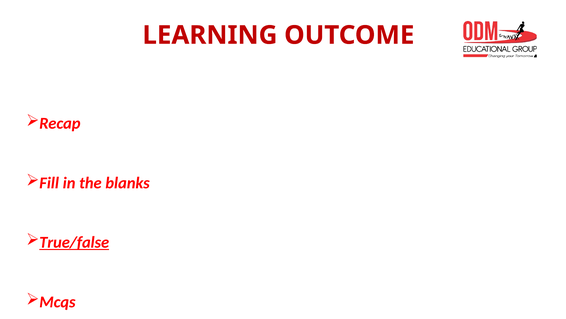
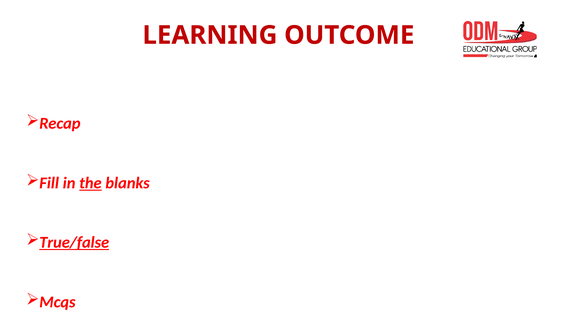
the underline: none -> present
